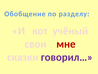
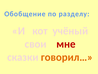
говорил… colour: purple -> orange
